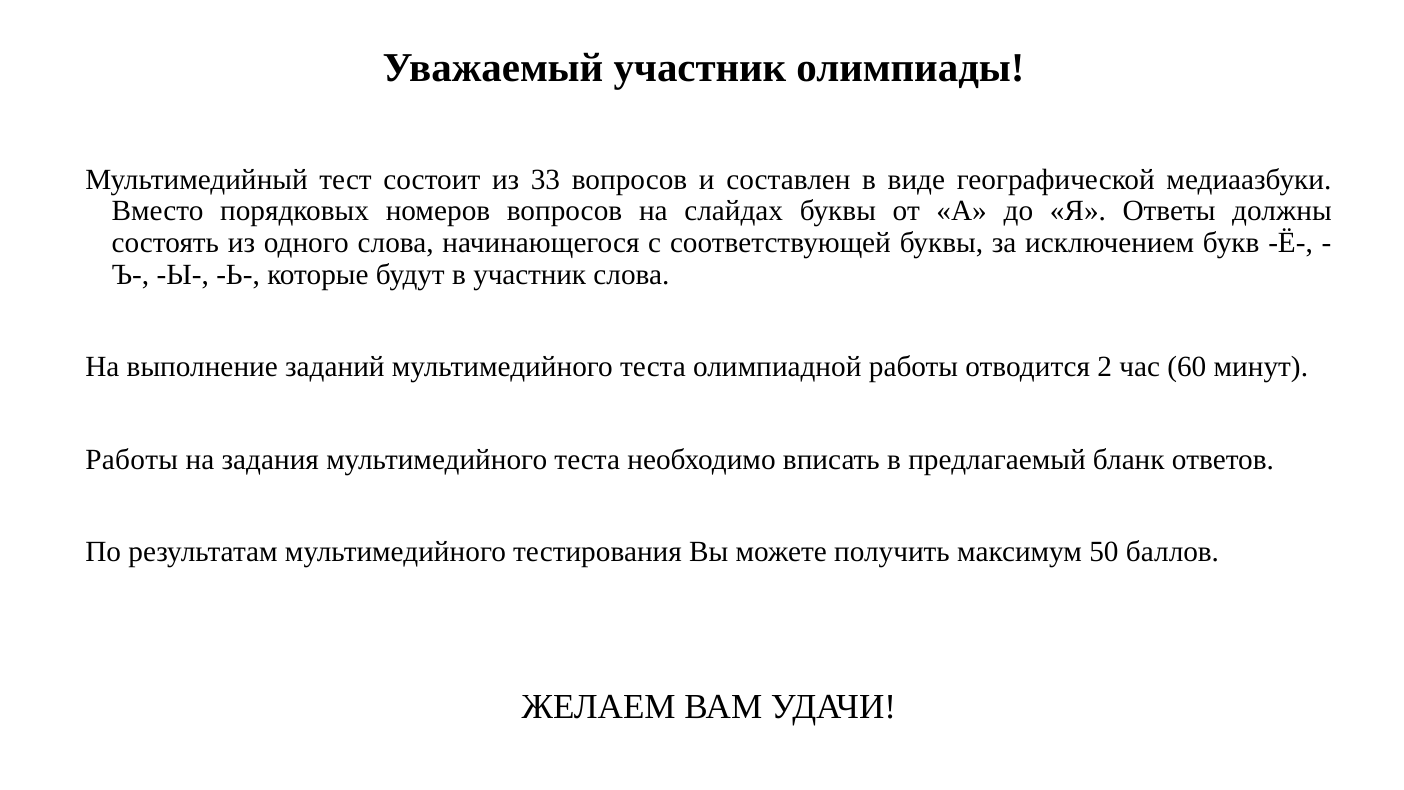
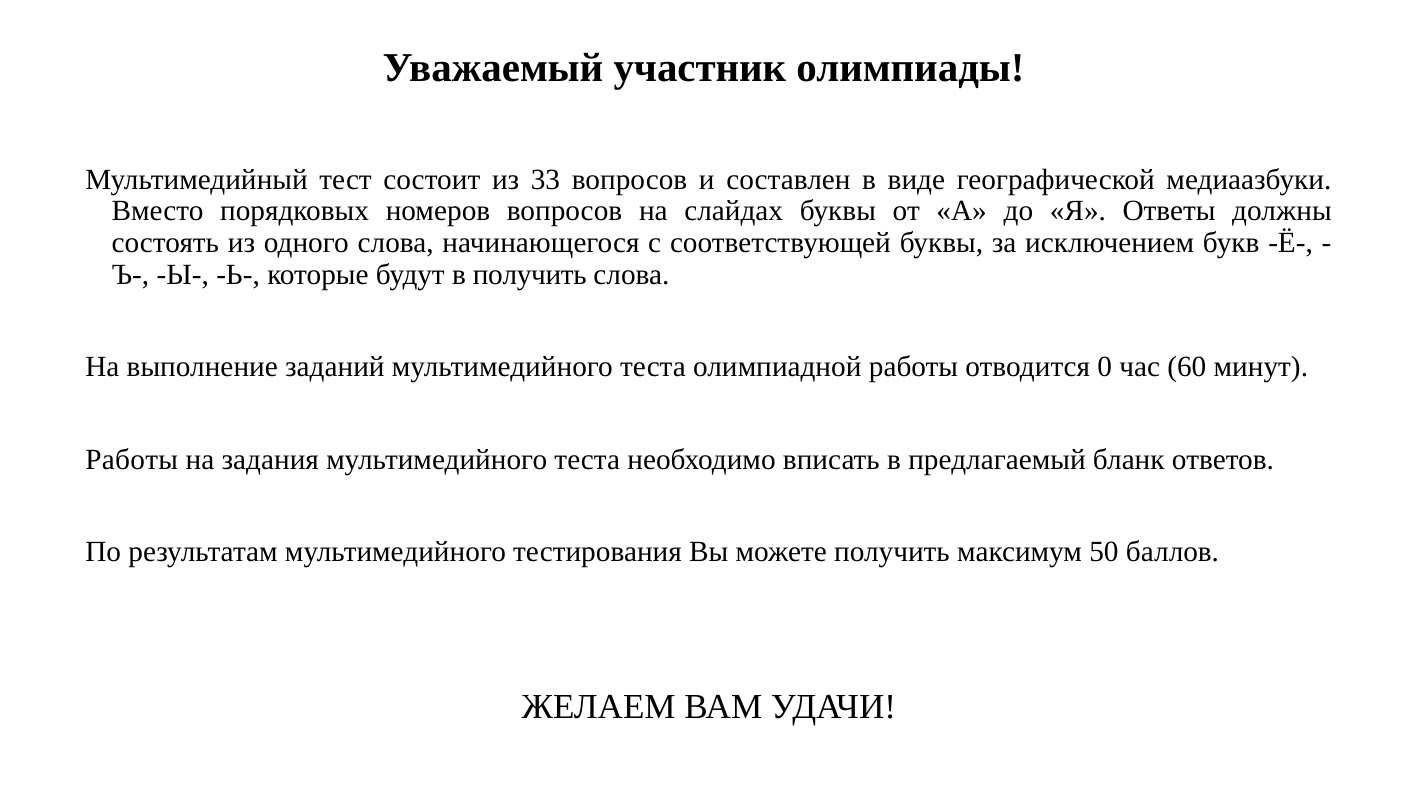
в участник: участник -> получить
2: 2 -> 0
